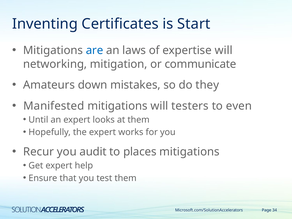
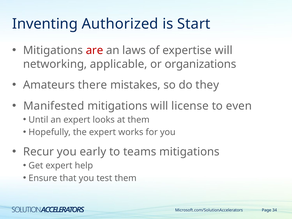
Certificates: Certificates -> Authorized
are colour: blue -> red
mitigation: mitigation -> applicable
communicate: communicate -> organizations
down: down -> there
testers: testers -> license
audit: audit -> early
places: places -> teams
